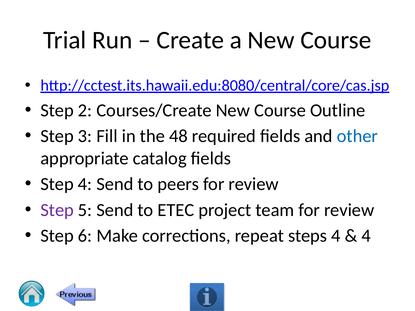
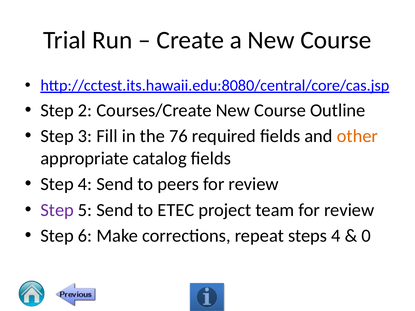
48: 48 -> 76
other colour: blue -> orange
4 at (366, 236): 4 -> 0
